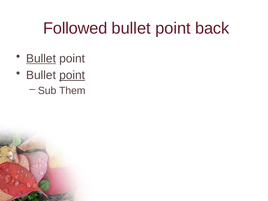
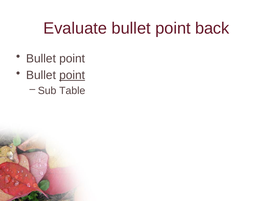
Followed: Followed -> Evaluate
Bullet at (41, 59) underline: present -> none
Them: Them -> Table
